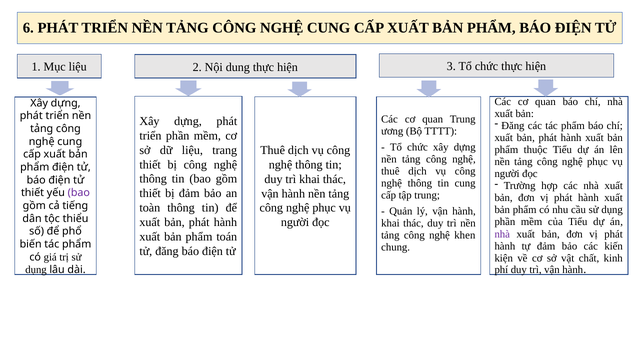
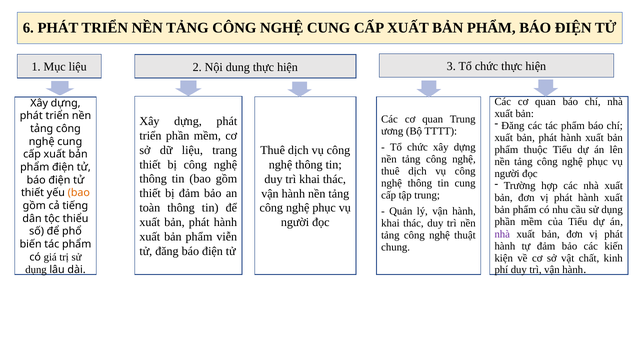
bao at (79, 193) colour: purple -> orange
khen: khen -> thuật
toán: toán -> viễn
